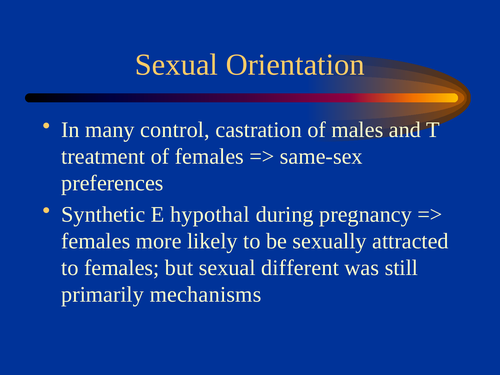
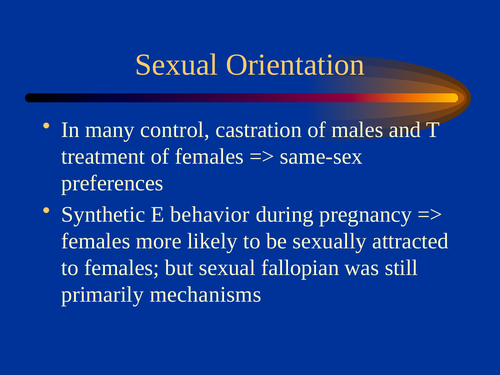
hypothal: hypothal -> behavior
different: different -> fallopian
